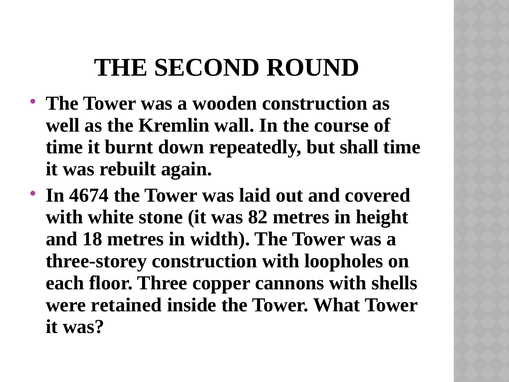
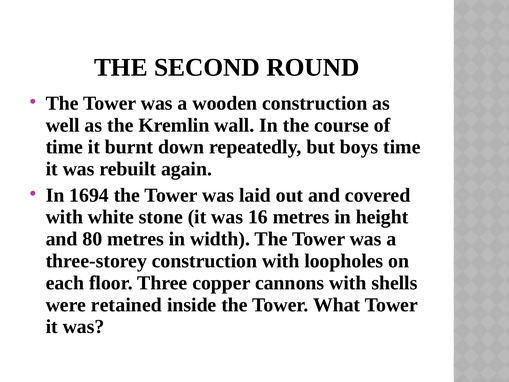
shall: shall -> boys
4674: 4674 -> 1694
82: 82 -> 16
18: 18 -> 80
